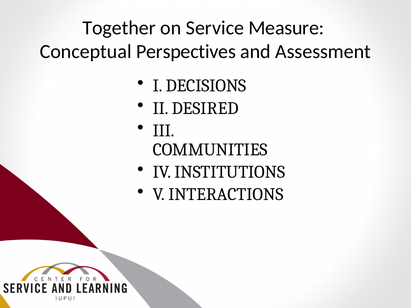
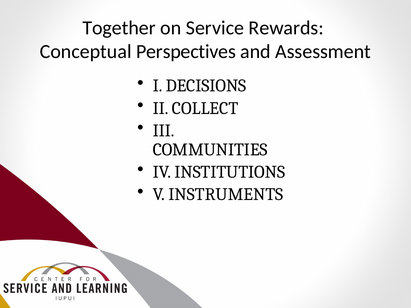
Measure: Measure -> Rewards
DESIRED: DESIRED -> COLLECT
INTERACTIONS: INTERACTIONS -> INSTRUMENTS
